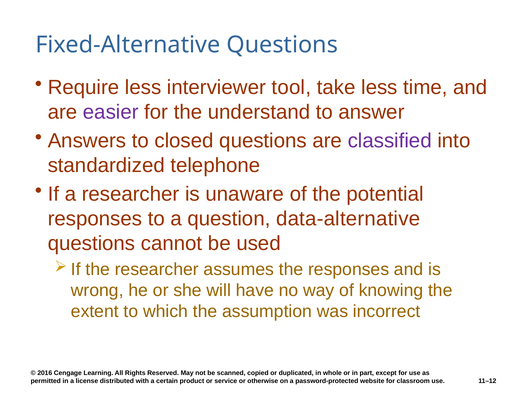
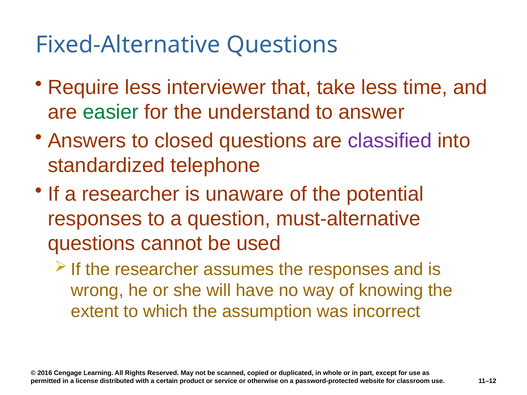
tool: tool -> that
easier colour: purple -> green
data-alternative: data-alternative -> must-alternative
